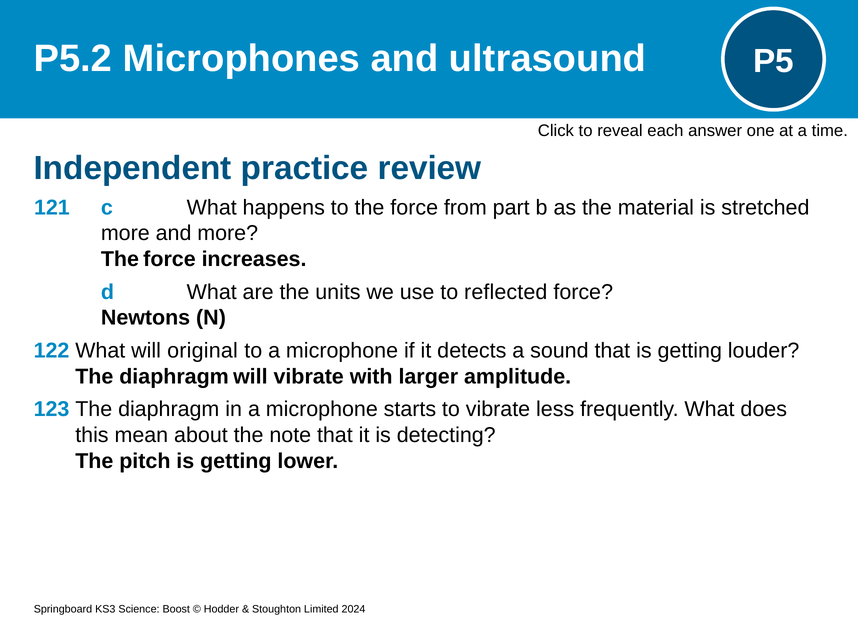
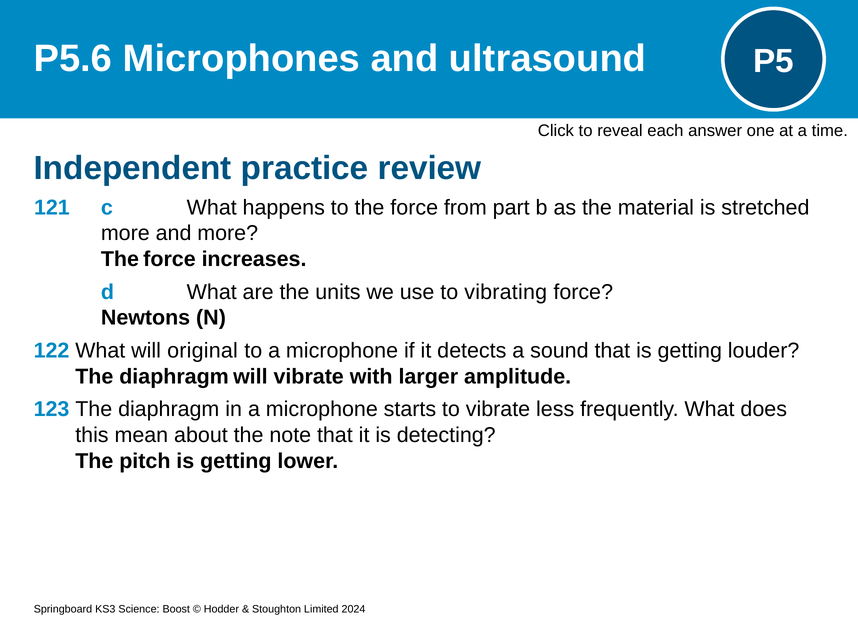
P5.2: P5.2 -> P5.6
reflected: reflected -> vibrating
